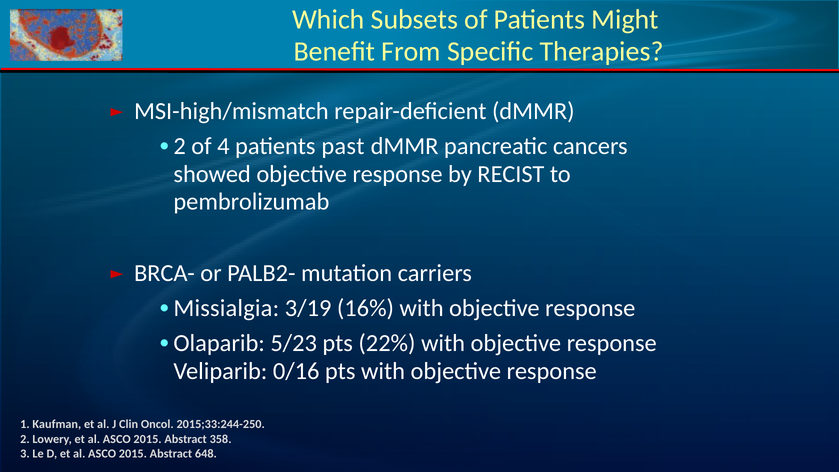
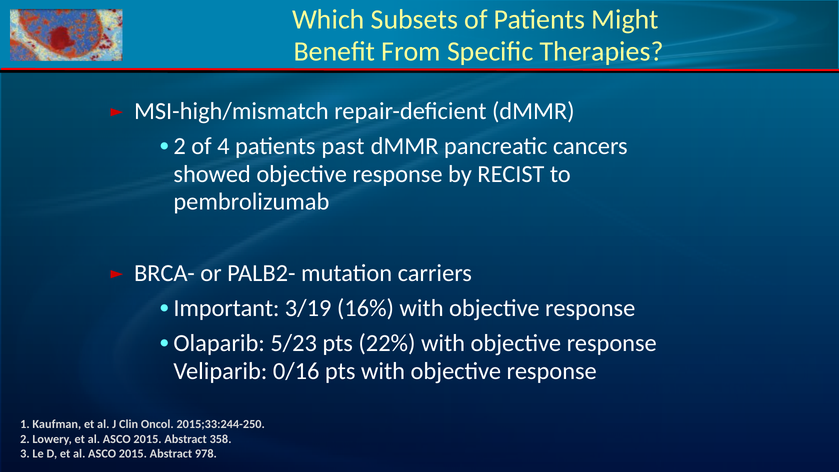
Missialgia: Missialgia -> Important
648: 648 -> 978
